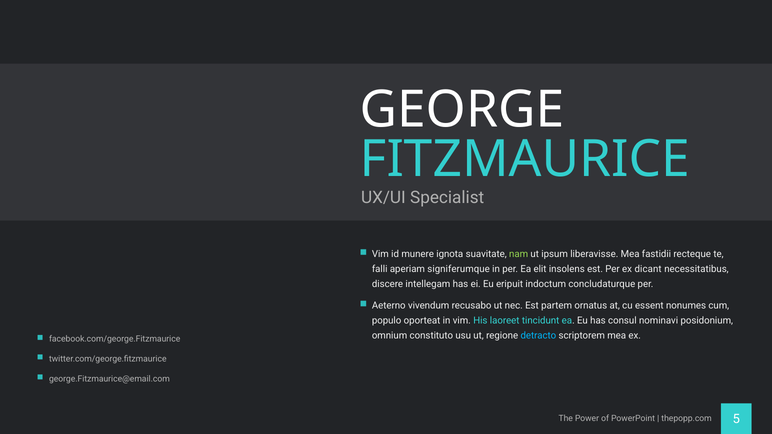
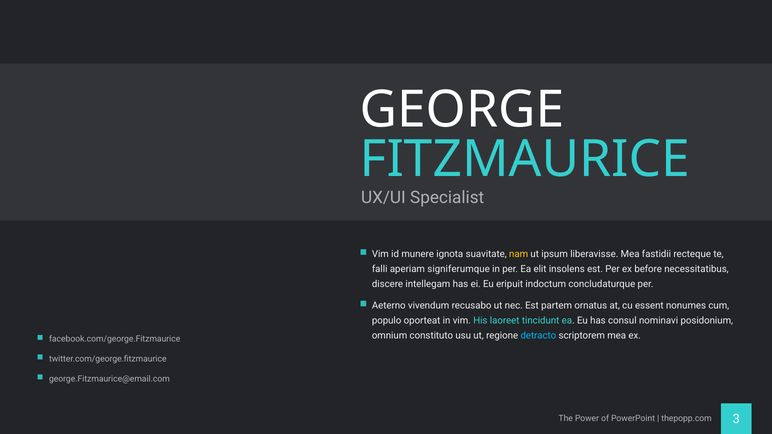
nam colour: light green -> yellow
dicant: dicant -> before
5: 5 -> 3
